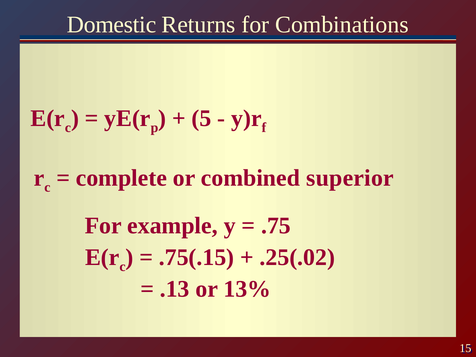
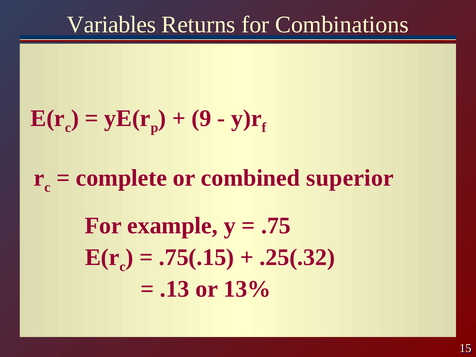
Domestic: Domestic -> Variables
5: 5 -> 9
.25(.02: .25(.02 -> .25(.32
